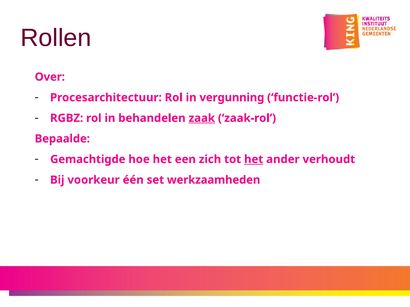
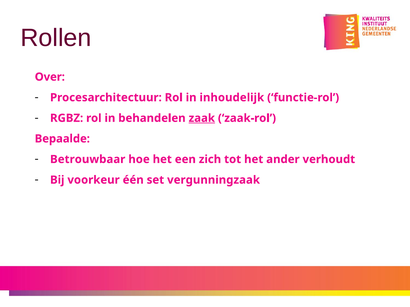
vergunning: vergunning -> inhoudelijk
Gemachtigde: Gemachtigde -> Betrouwbaar
het at (254, 160) underline: present -> none
werkzaamheden: werkzaamheden -> vergunningzaak
